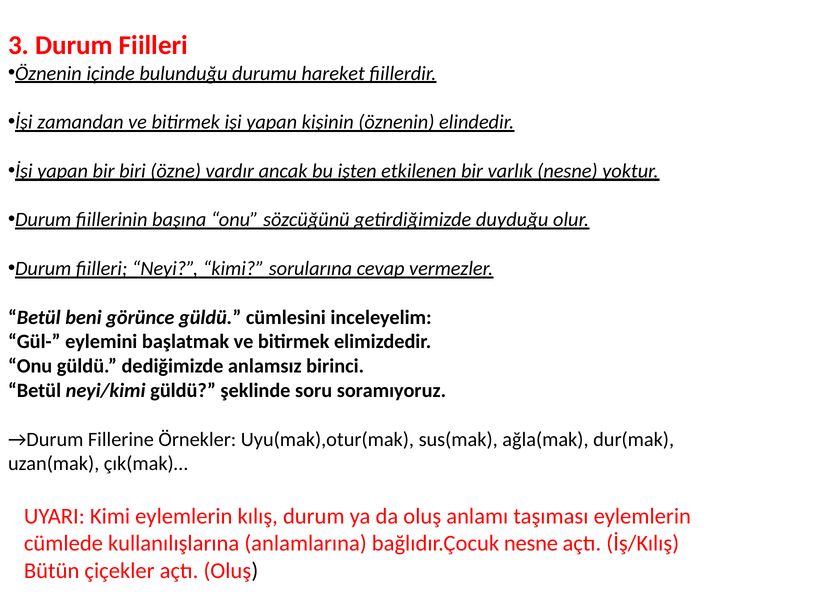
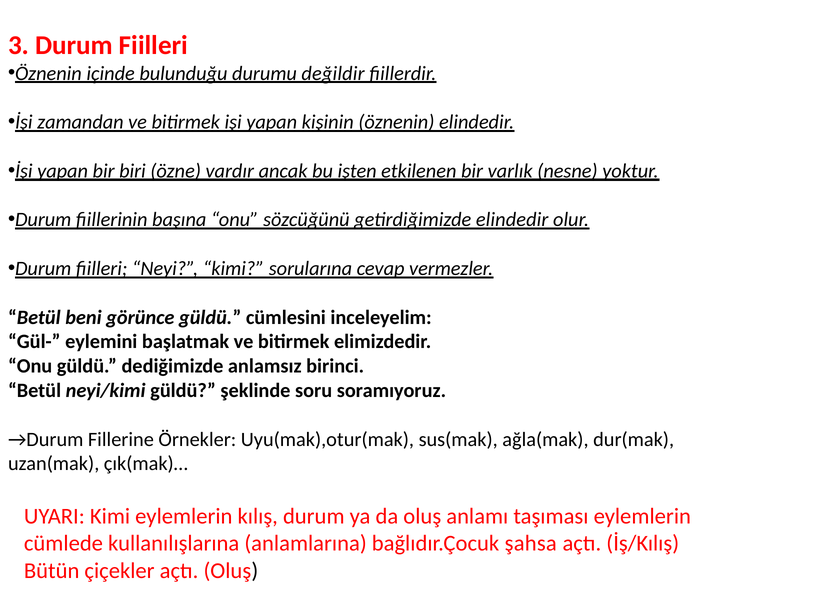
hareket: hareket -> değildir
getirdiğimizde duyduğu: duyduğu -> elindedir
bağlıdır.Çocuk nesne: nesne -> şahsa
